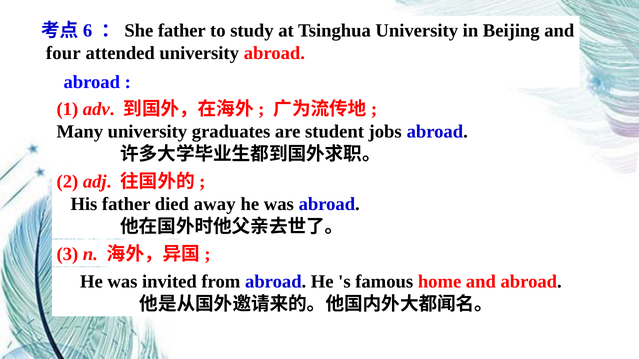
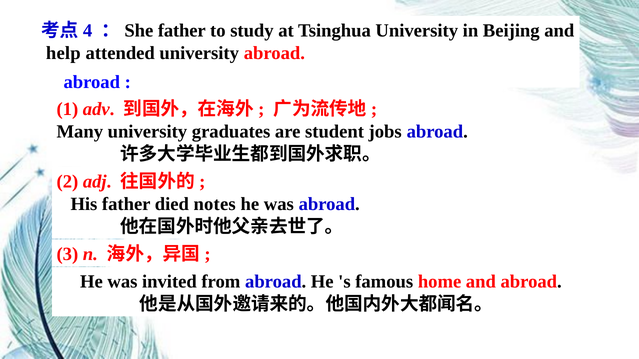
6: 6 -> 4
four: four -> help
away: away -> notes
